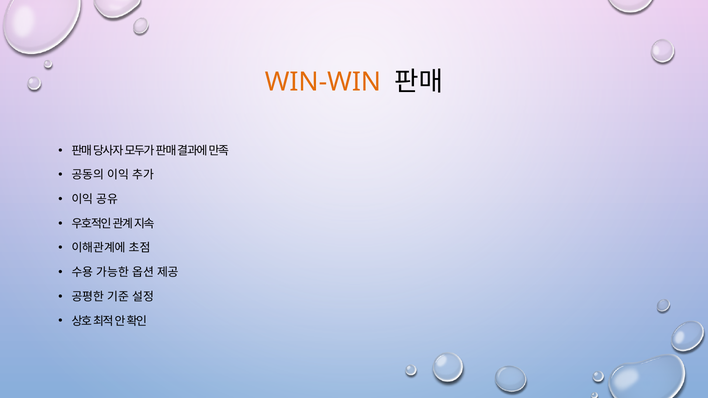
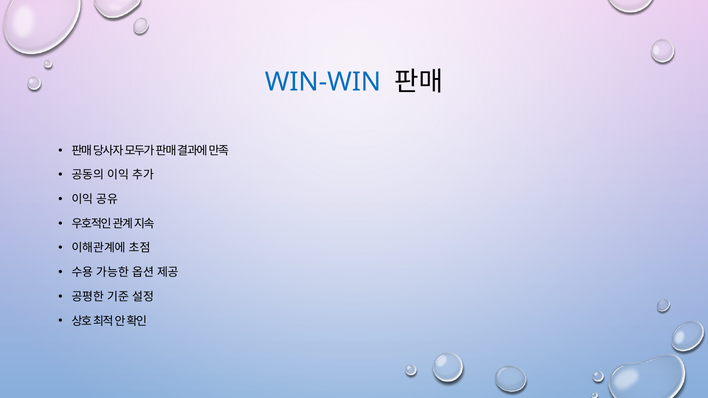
WIN-WIN colour: orange -> blue
